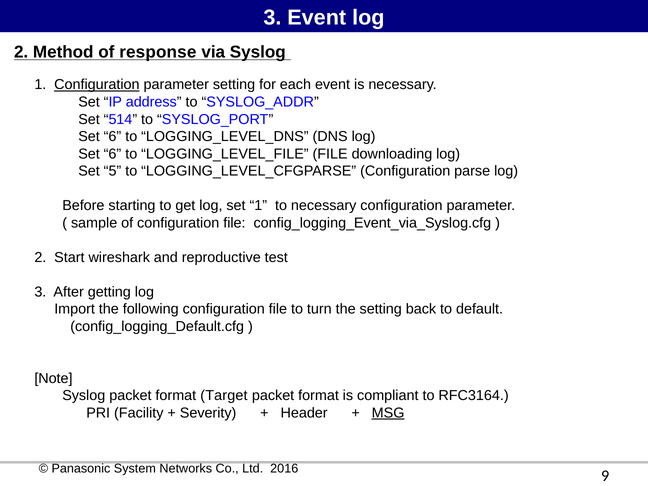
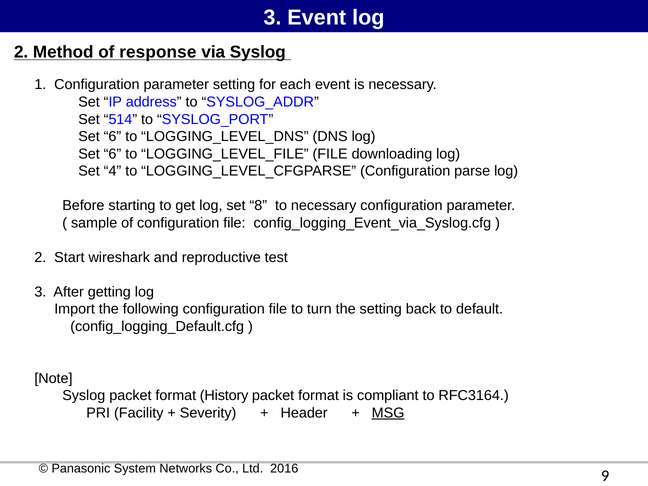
Configuration at (97, 85) underline: present -> none
5: 5 -> 4
set 1: 1 -> 8
Target: Target -> History
